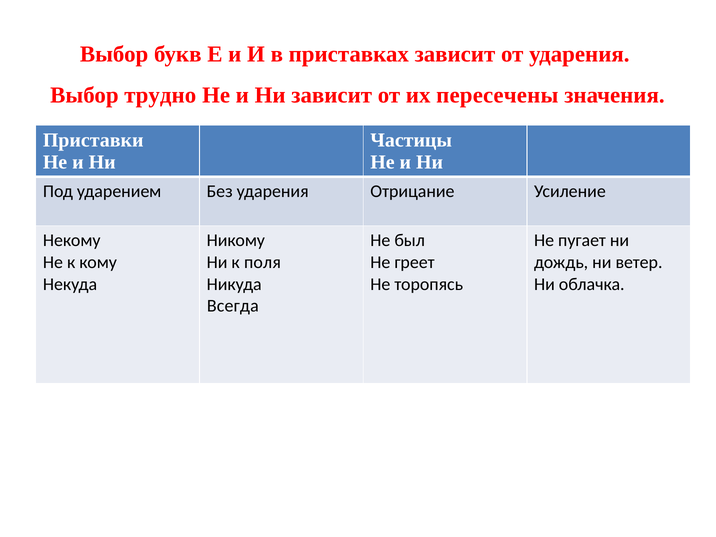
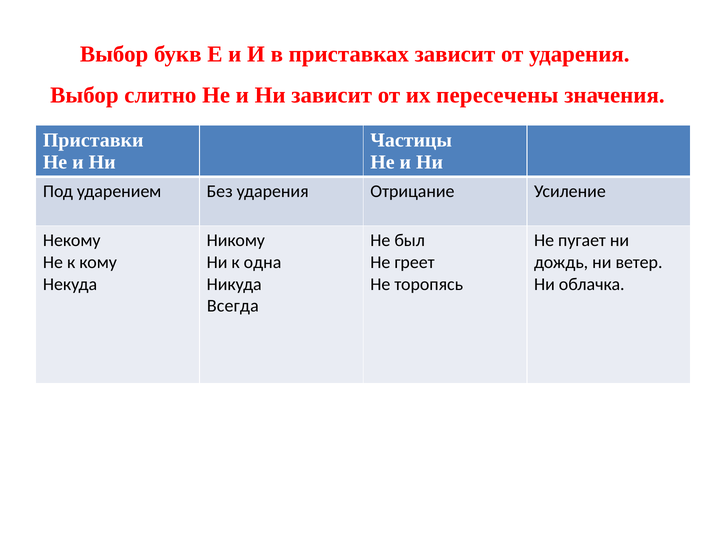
трудно: трудно -> слитно
поля: поля -> одна
